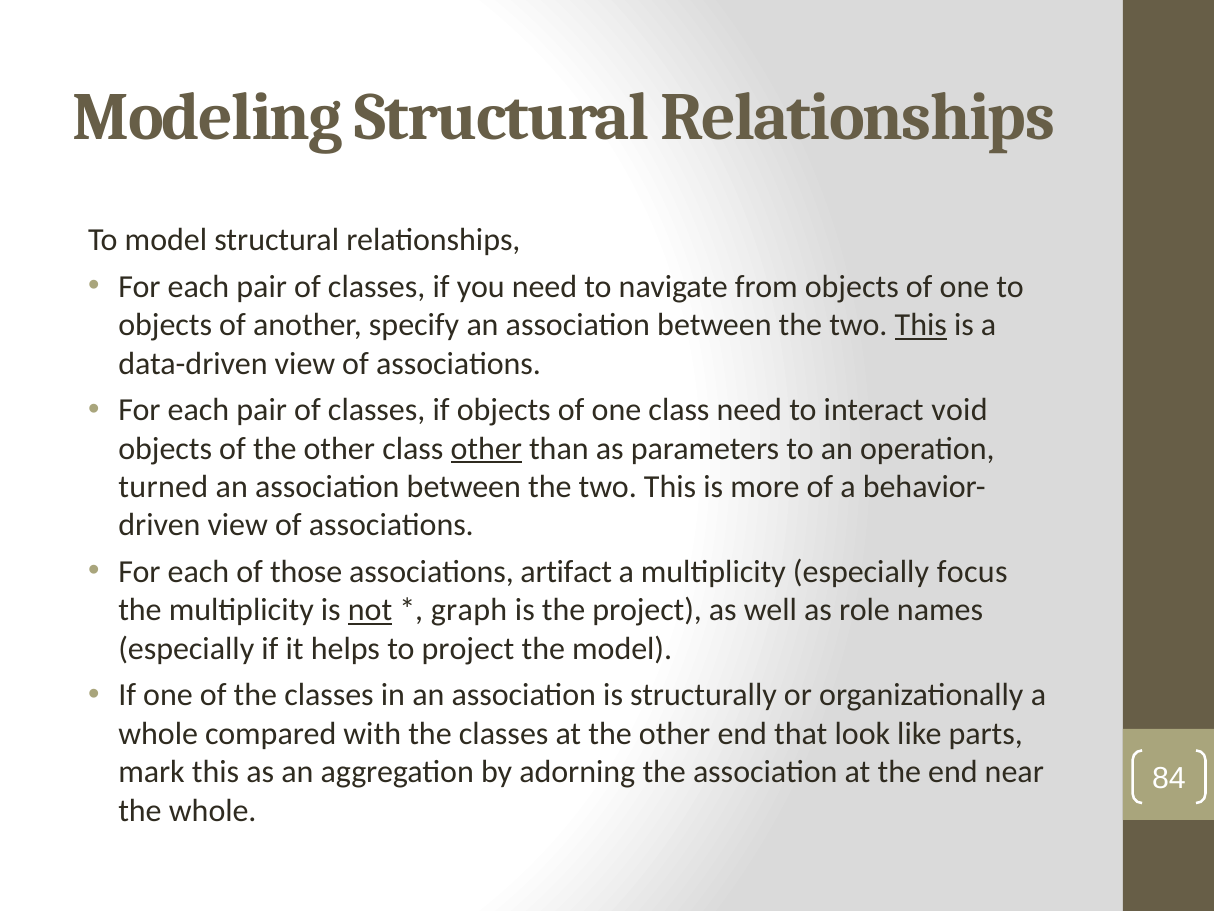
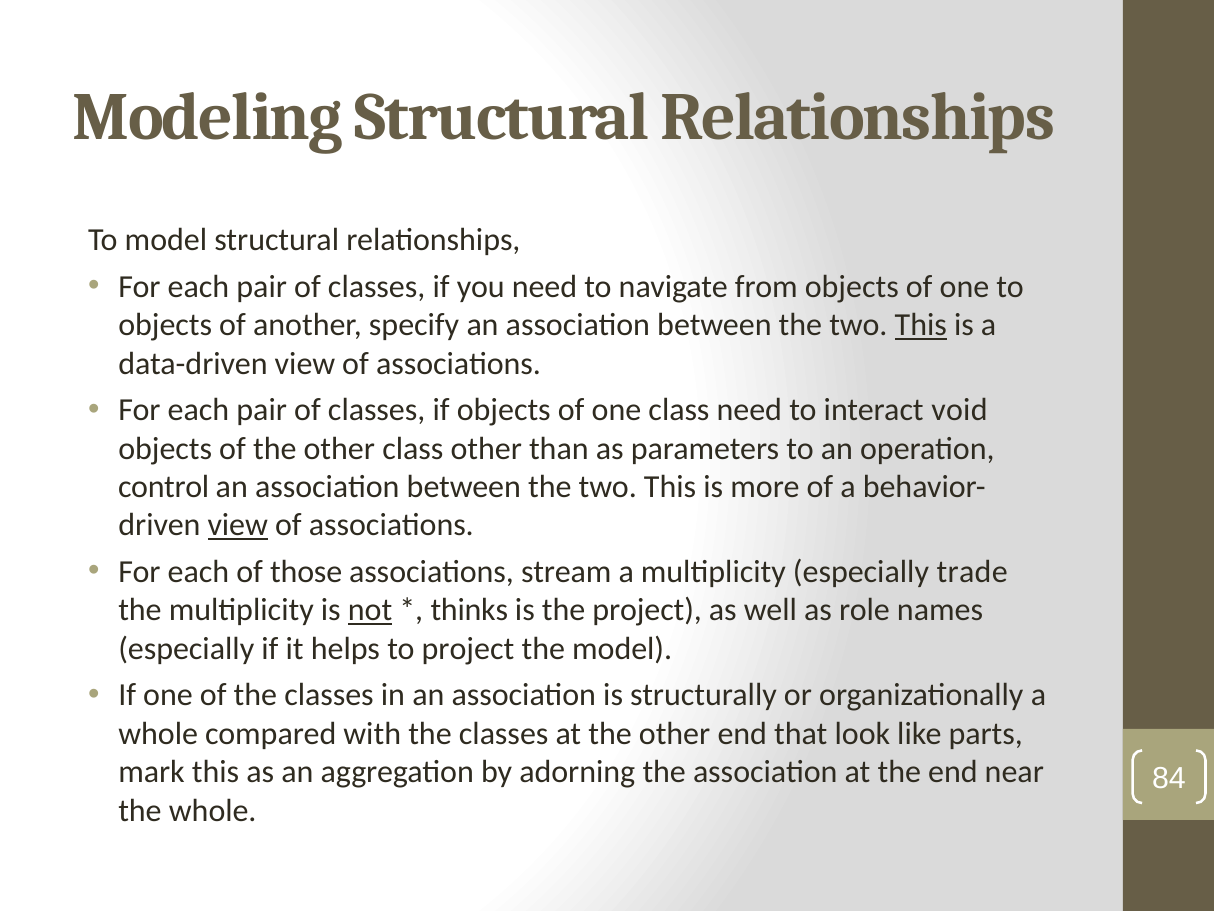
other at (486, 448) underline: present -> none
turned: turned -> control
view at (238, 525) underline: none -> present
artifact: artifact -> stream
focus: focus -> trade
graph: graph -> thinks
